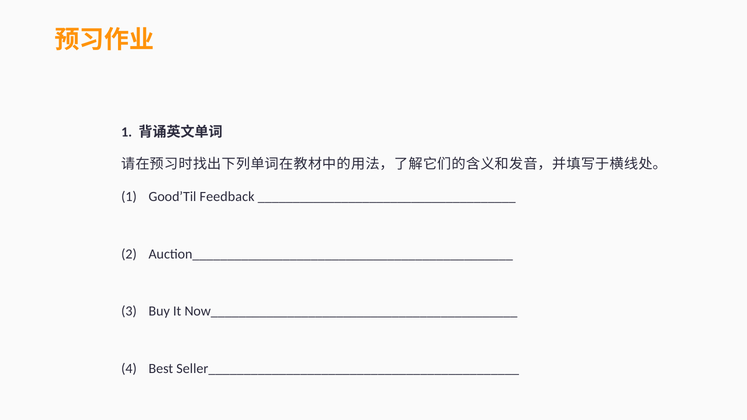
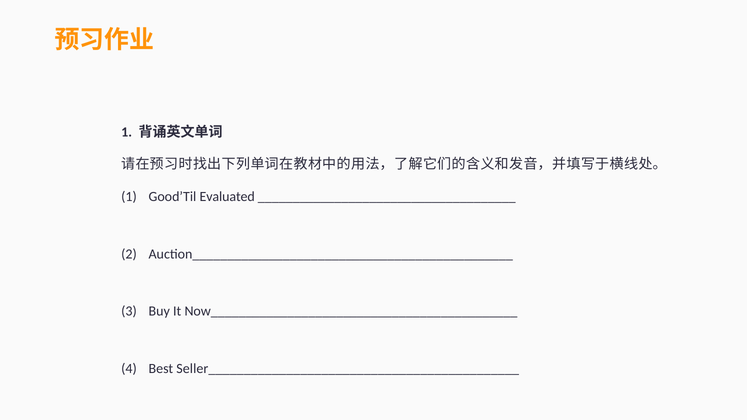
Feedback: Feedback -> Evaluated
